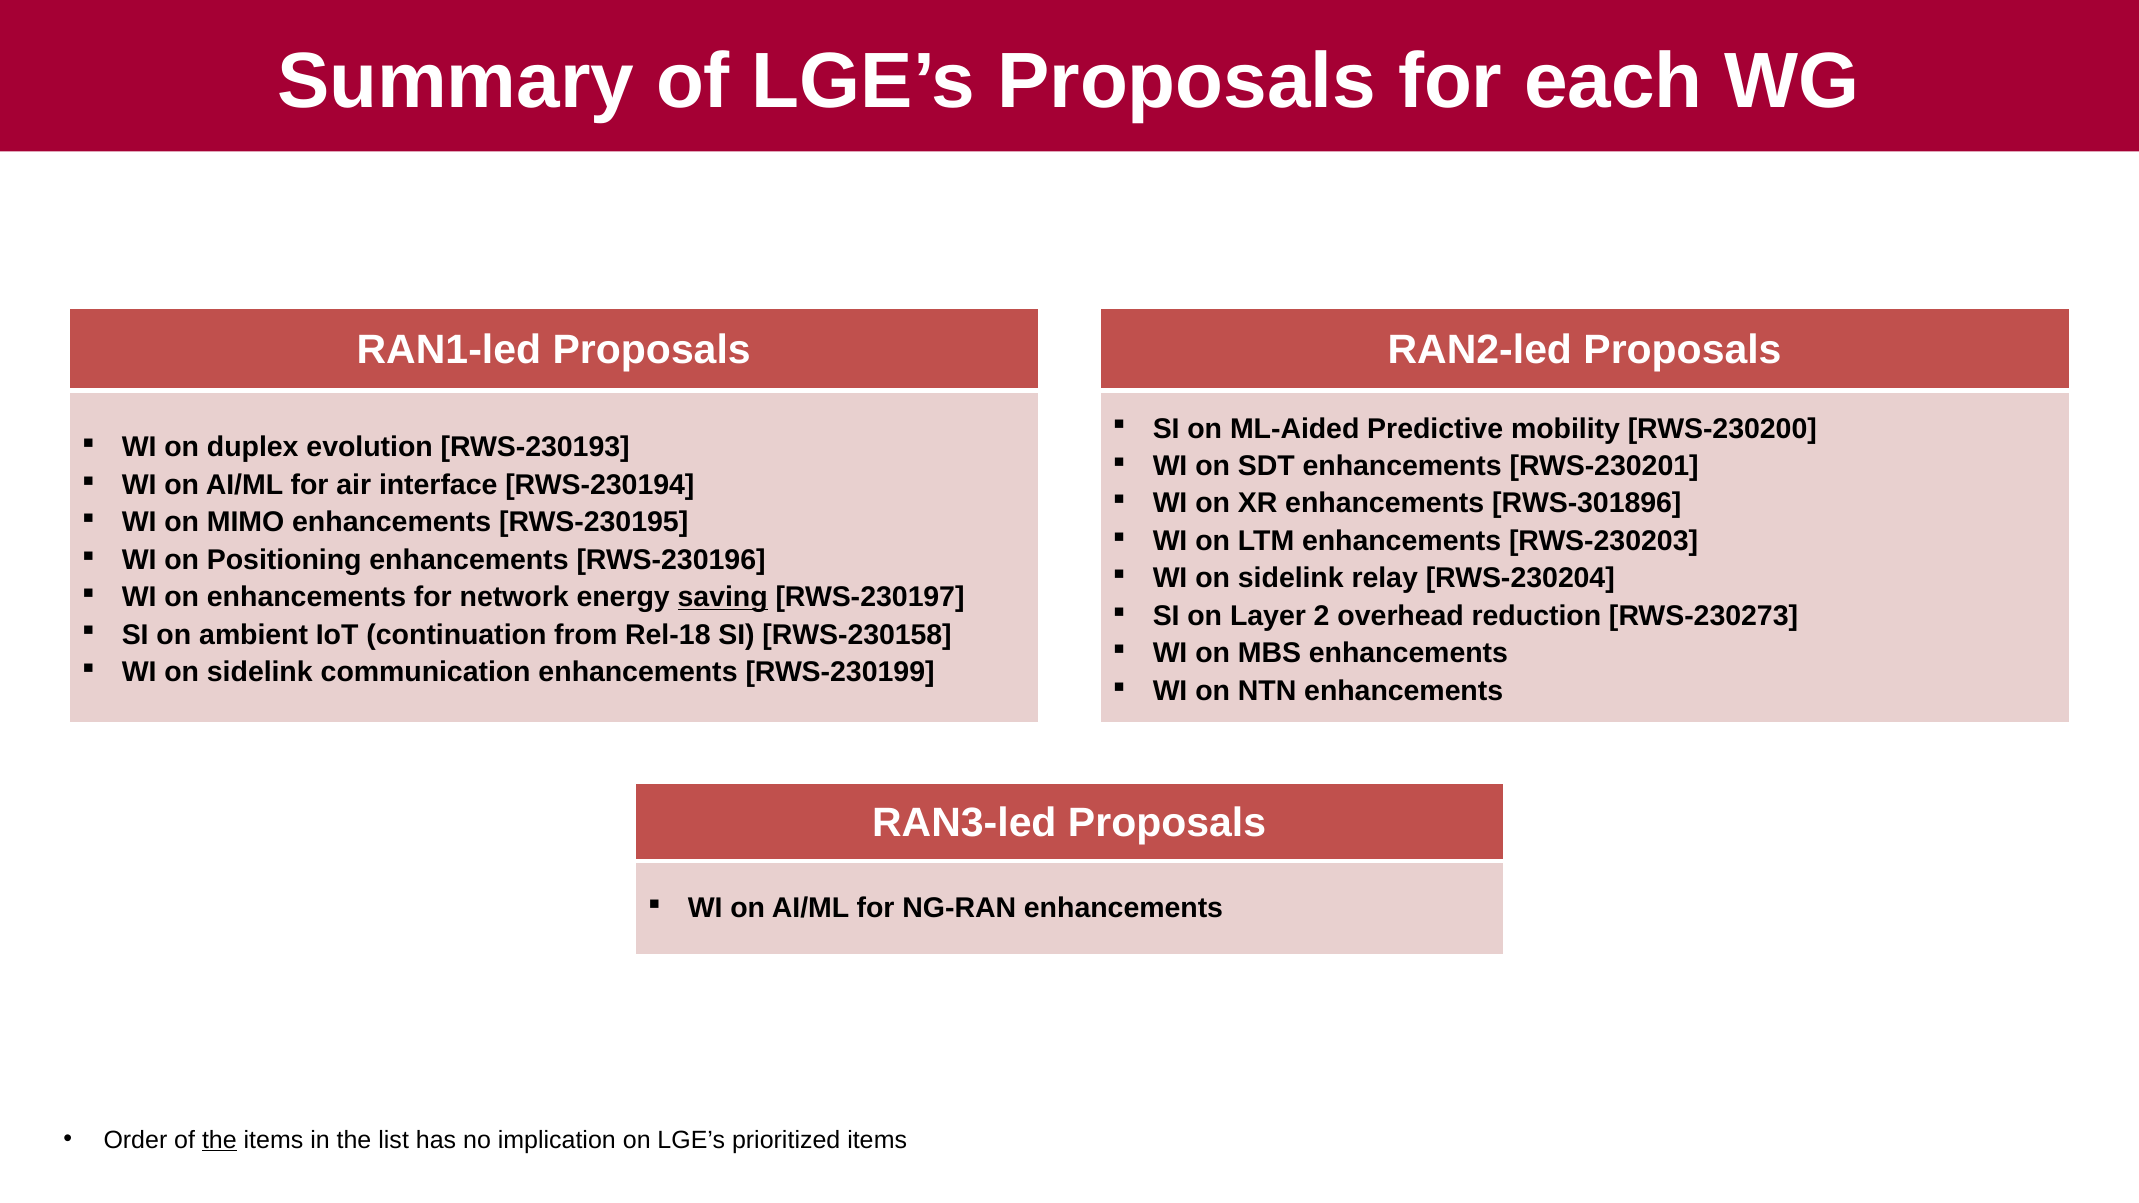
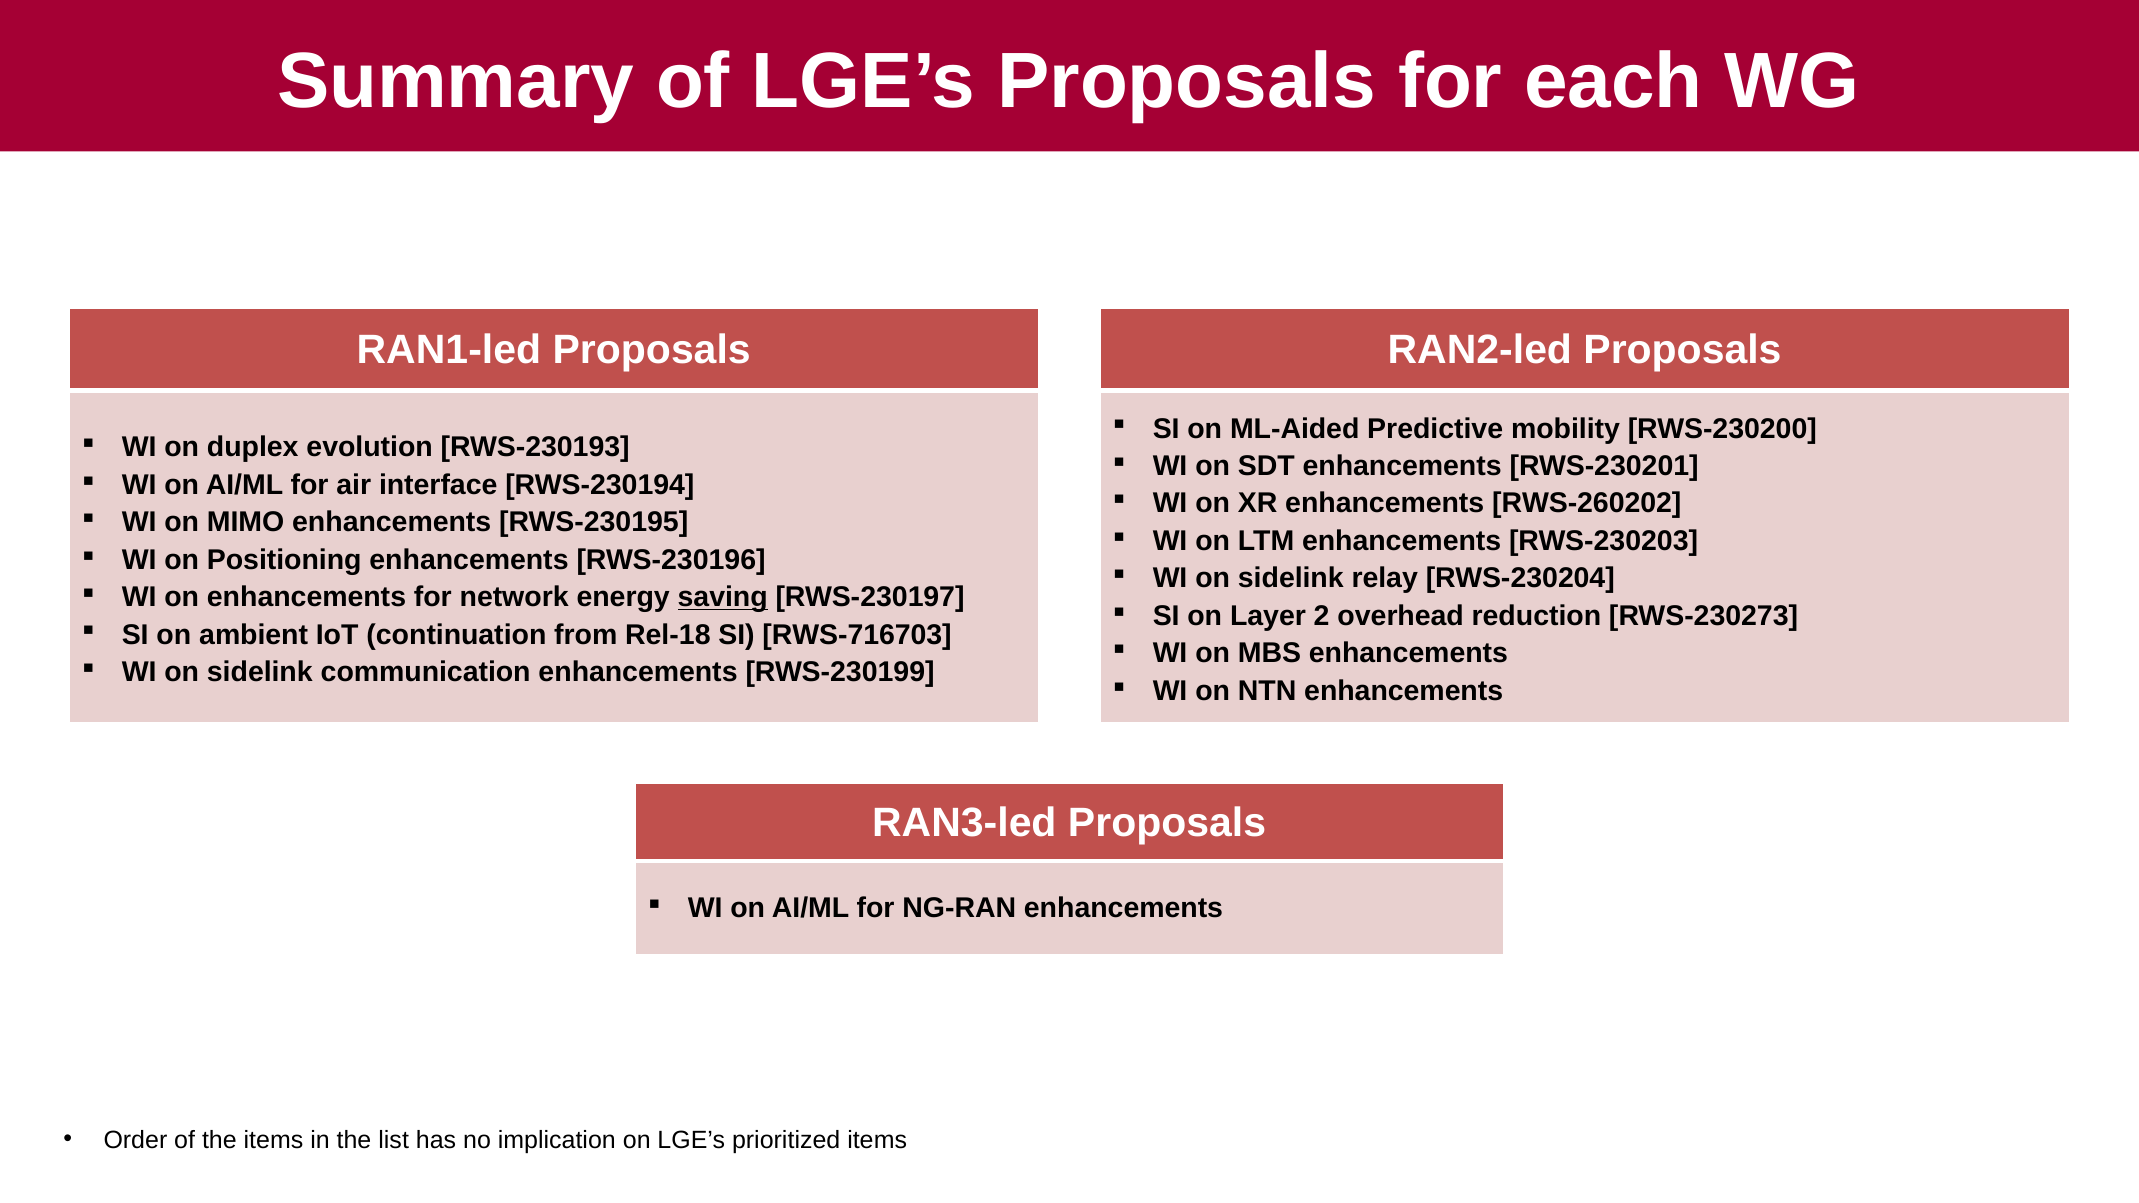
RWS-301896: RWS-301896 -> RWS-260202
RWS-230158: RWS-230158 -> RWS-716703
the at (219, 1140) underline: present -> none
